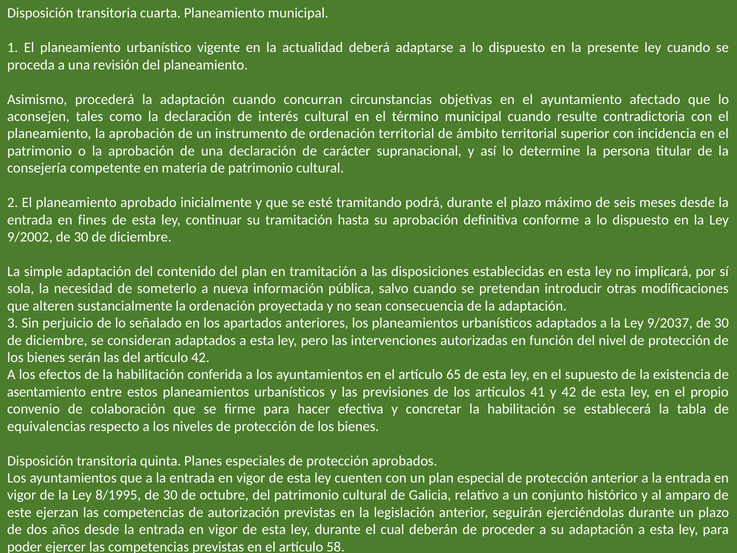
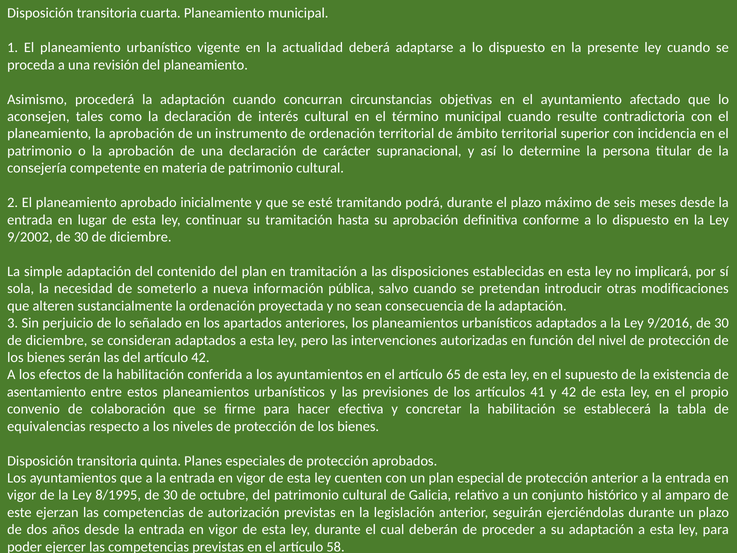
fines: fines -> lugar
9/2037: 9/2037 -> 9/2016
